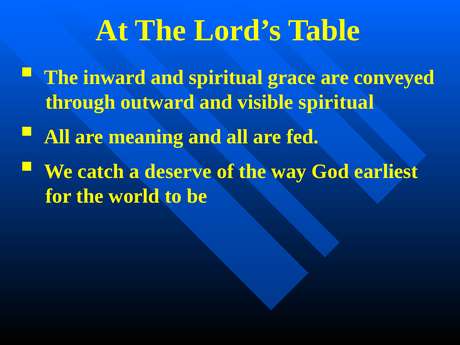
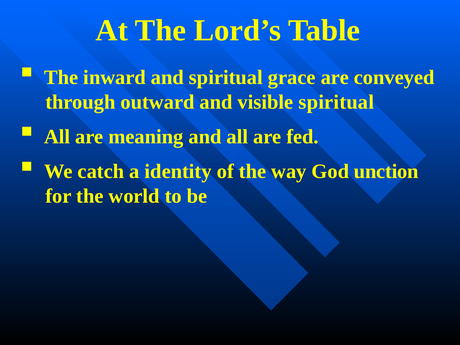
deserve: deserve -> identity
earliest: earliest -> unction
